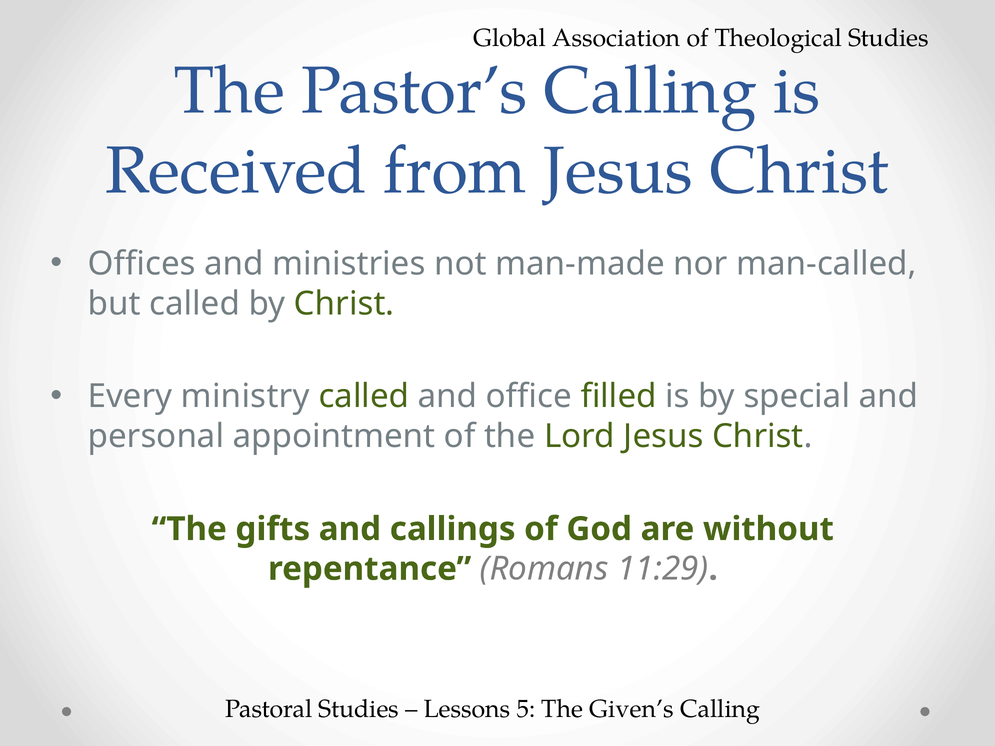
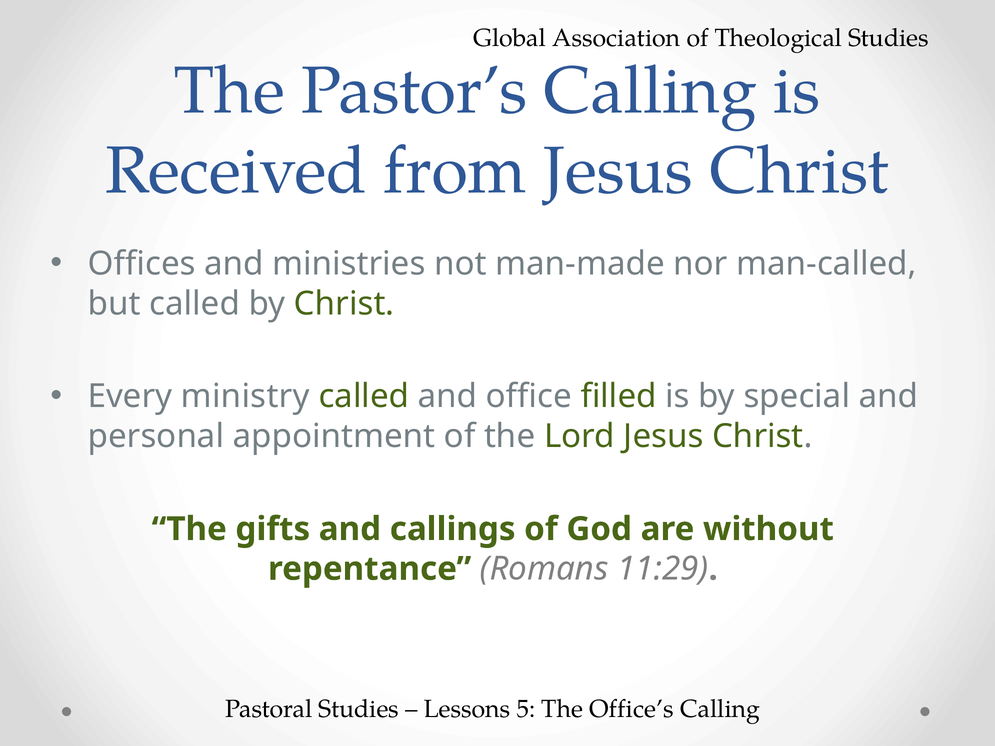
Given’s: Given’s -> Office’s
